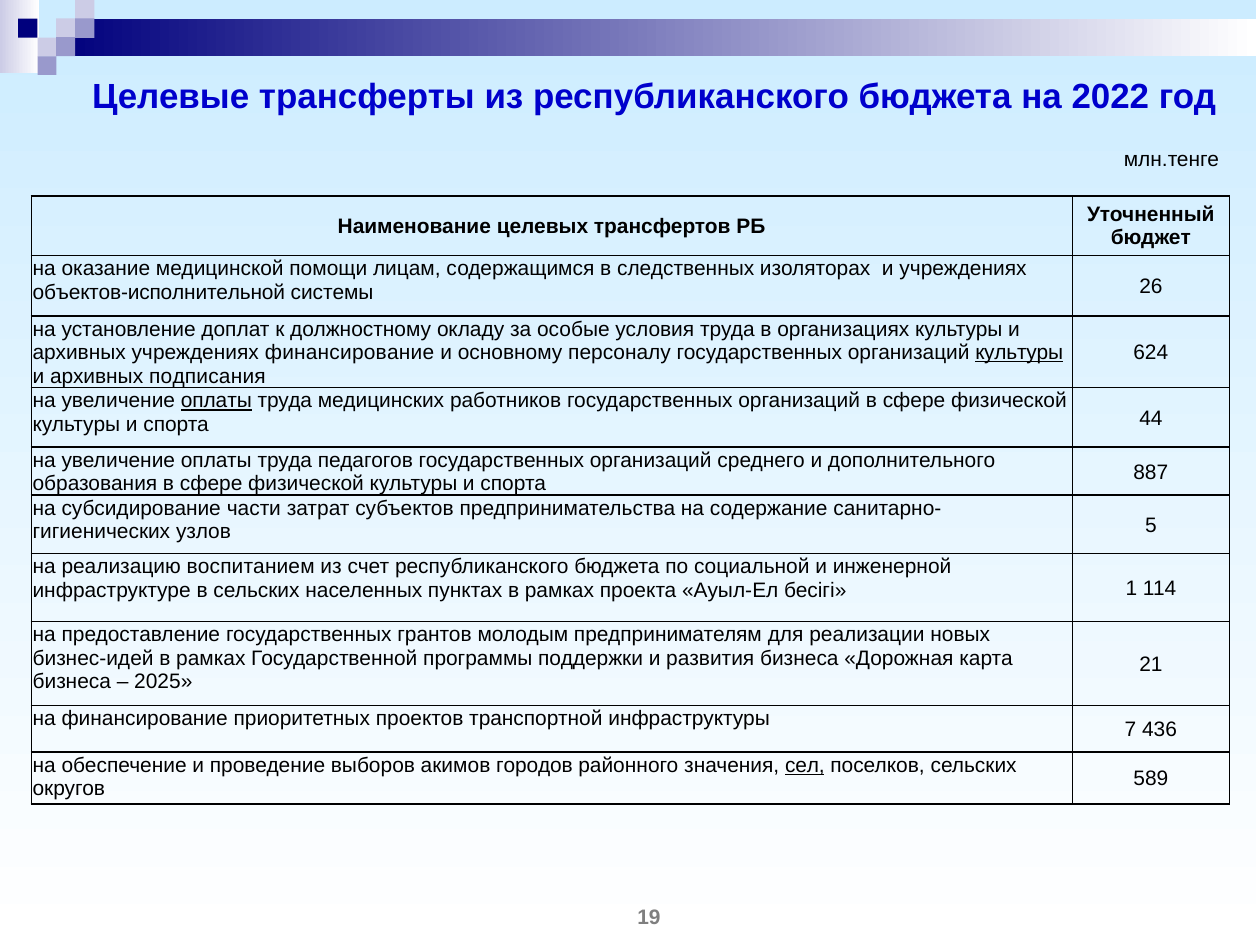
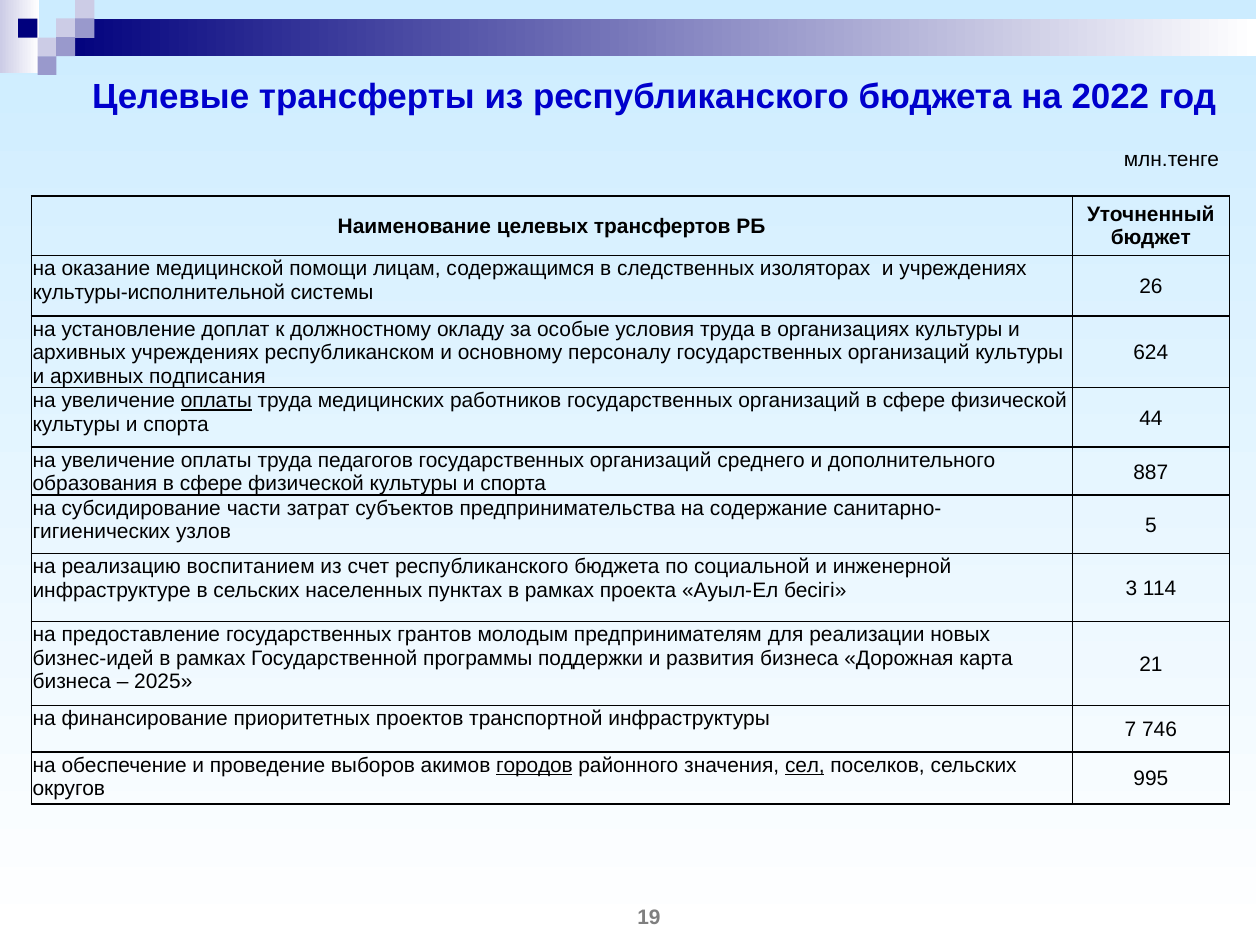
объектов-исполнительной: объектов-исполнительной -> культуры-исполнительной
учреждениях финансирование: финансирование -> республиканском
культуры at (1019, 353) underline: present -> none
1: 1 -> 3
436: 436 -> 746
городов underline: none -> present
589: 589 -> 995
